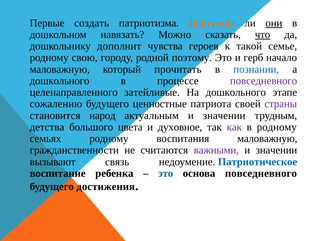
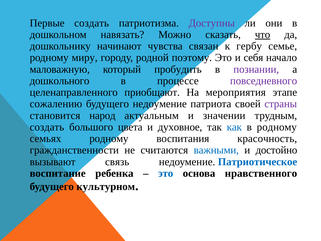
Доступны colour: orange -> purple
они underline: present -> none
дополнит: дополнит -> начинают
героев: героев -> связан
такой: такой -> гербу
свою: свою -> миру
герб: герб -> себя
прочитать: прочитать -> пробудить
познании colour: blue -> purple
затейливые: затейливые -> приобщают
На дошкольного: дошкольного -> мероприятия
будущего ценностные: ценностные -> недоумение
детства at (47, 127): детства -> создать
как colour: purple -> blue
воспитания маловажную: маловажную -> красочность
важными colour: purple -> blue
значении at (276, 150): значении -> достойно
основа повседневного: повседневного -> нравственного
достижения: достижения -> культурном
